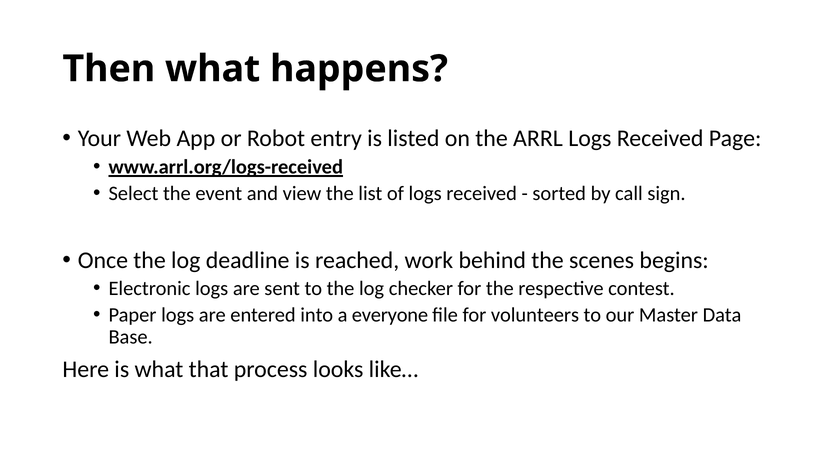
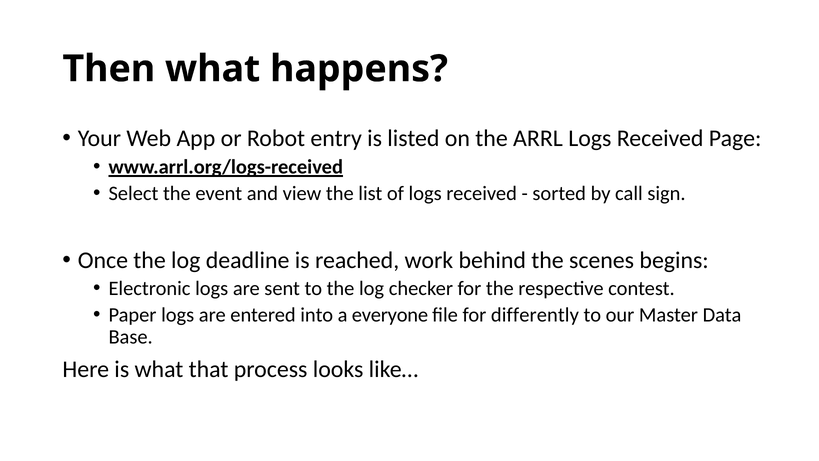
volunteers: volunteers -> differently
